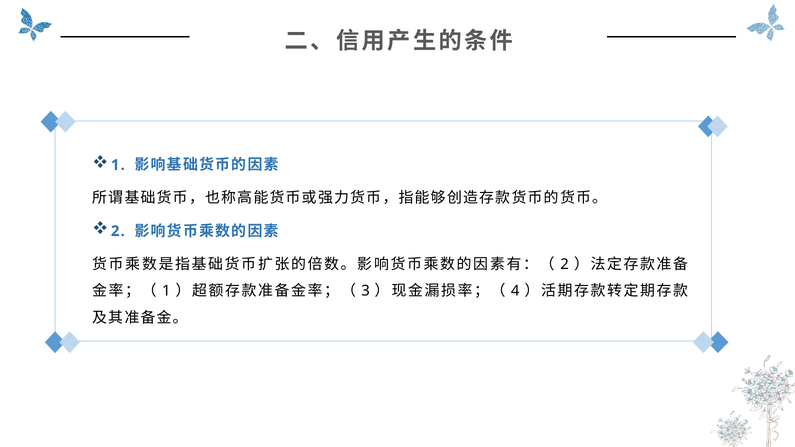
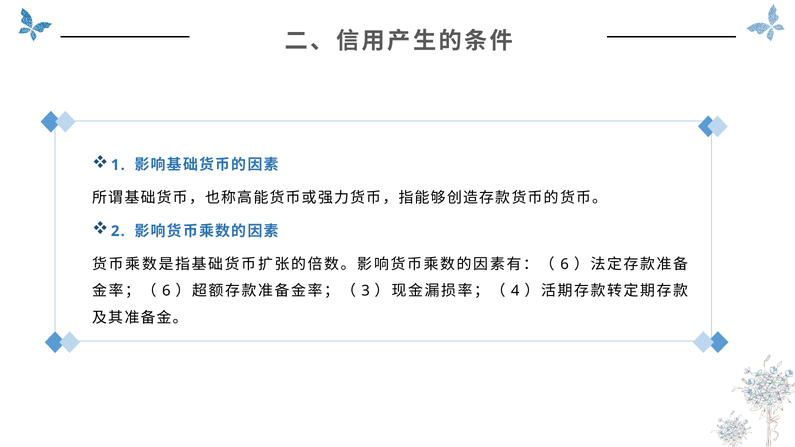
2 at (565, 264): 2 -> 6
1 at (166, 291): 1 -> 6
